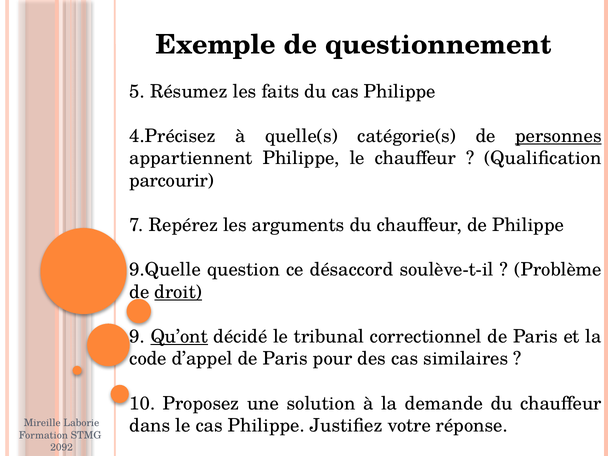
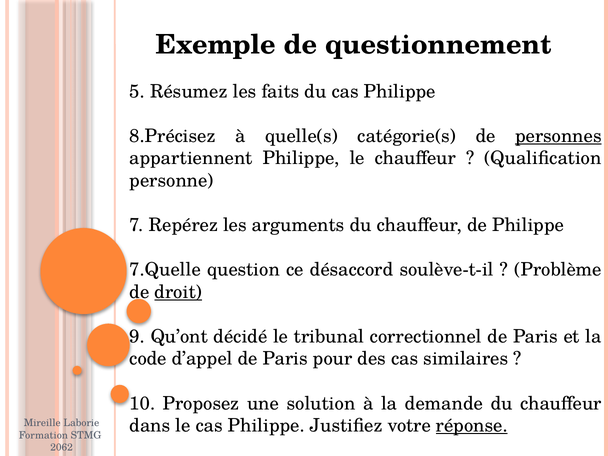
4.Précisez: 4.Précisez -> 8.Précisez
parcourir: parcourir -> personne
9.Quelle: 9.Quelle -> 7.Quelle
Qu’ont underline: present -> none
réponse underline: none -> present
2092: 2092 -> 2062
